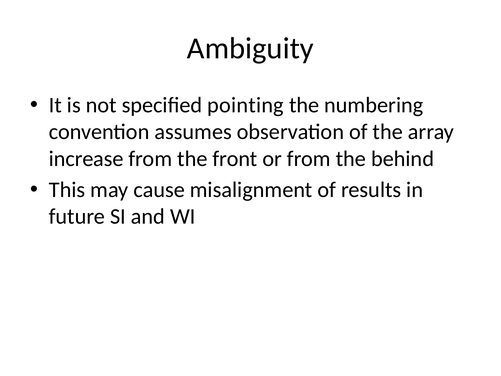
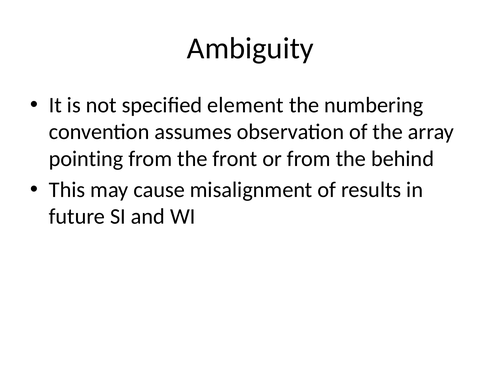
pointing: pointing -> element
increase: increase -> pointing
